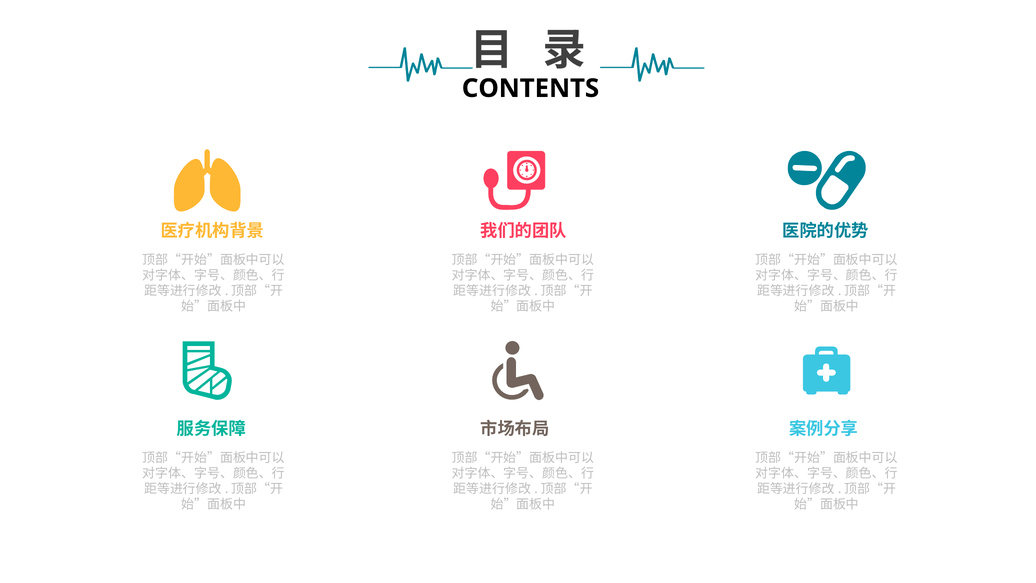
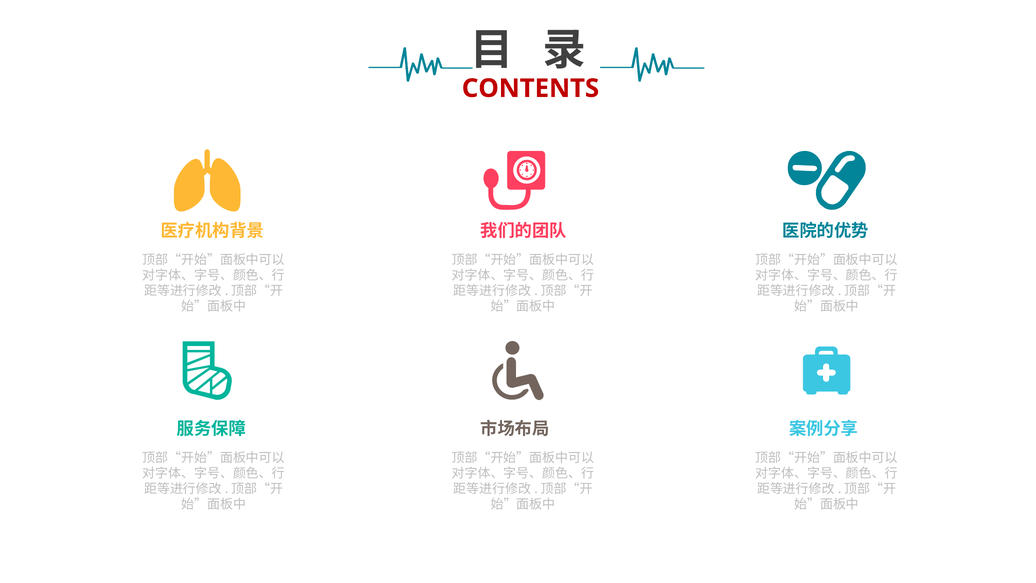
CONTENTS colour: black -> red
